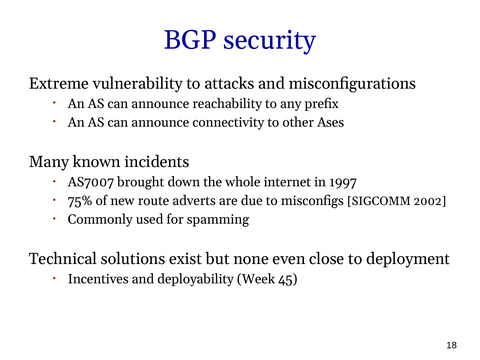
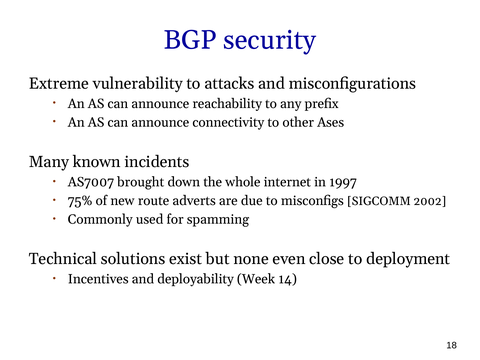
45: 45 -> 14
